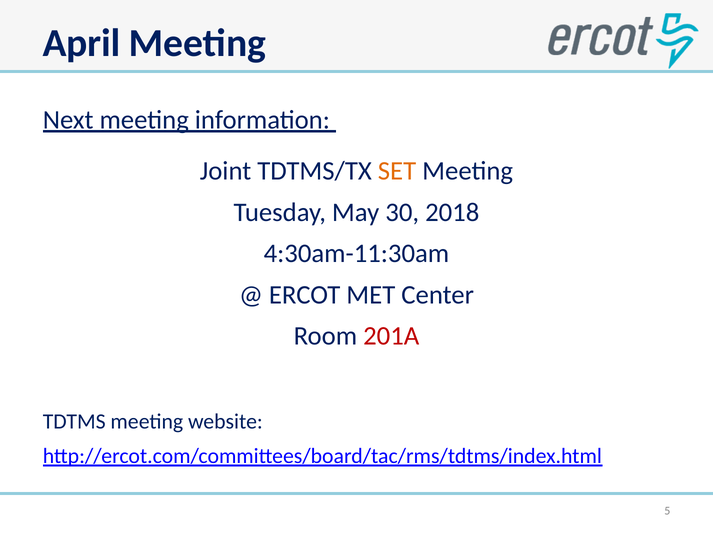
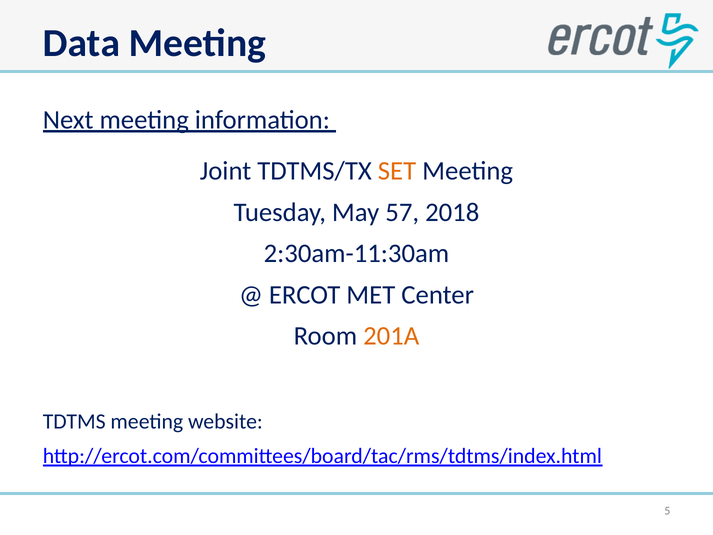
April: April -> Data
30: 30 -> 57
4:30am-11:30am: 4:30am-11:30am -> 2:30am-11:30am
201A colour: red -> orange
